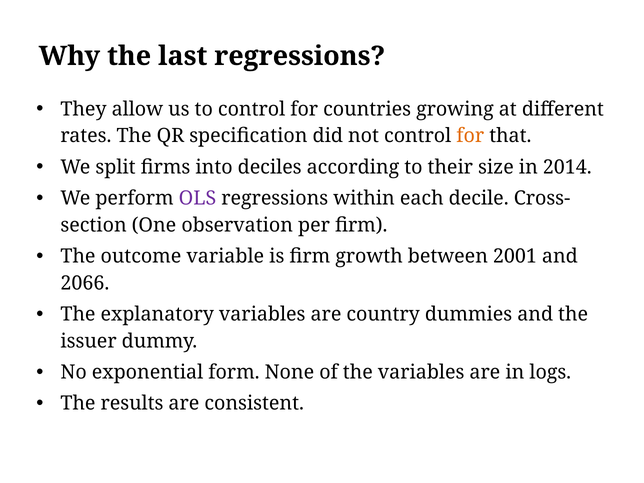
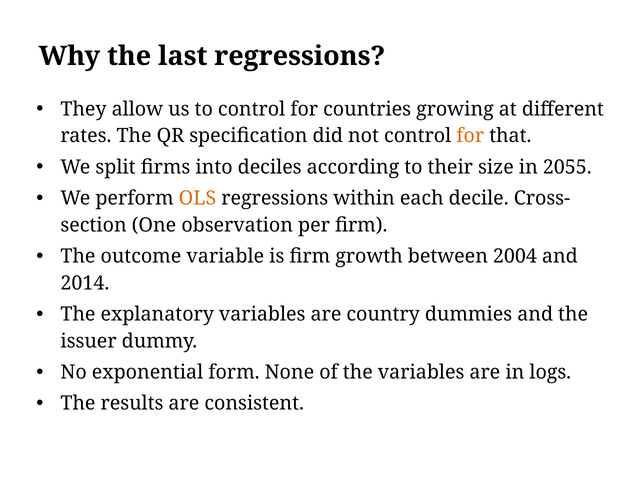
2014: 2014 -> 2055
OLS colour: purple -> orange
2001: 2001 -> 2004
2066: 2066 -> 2014
